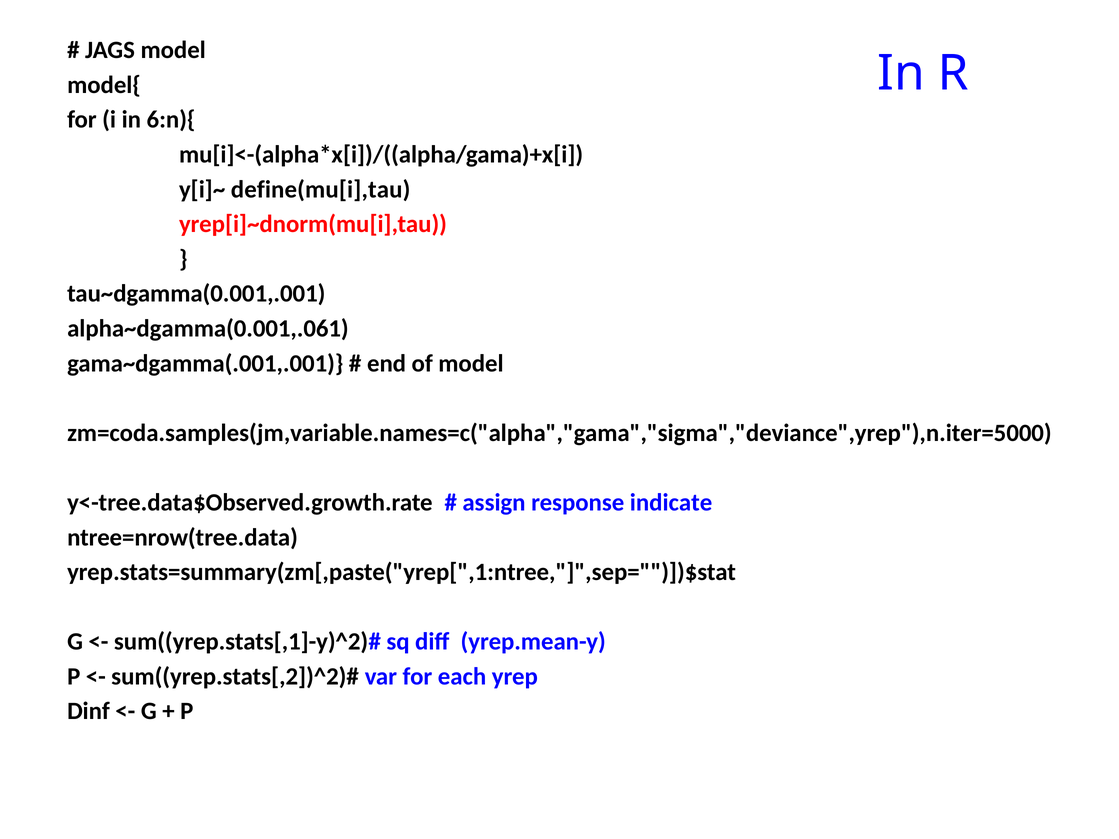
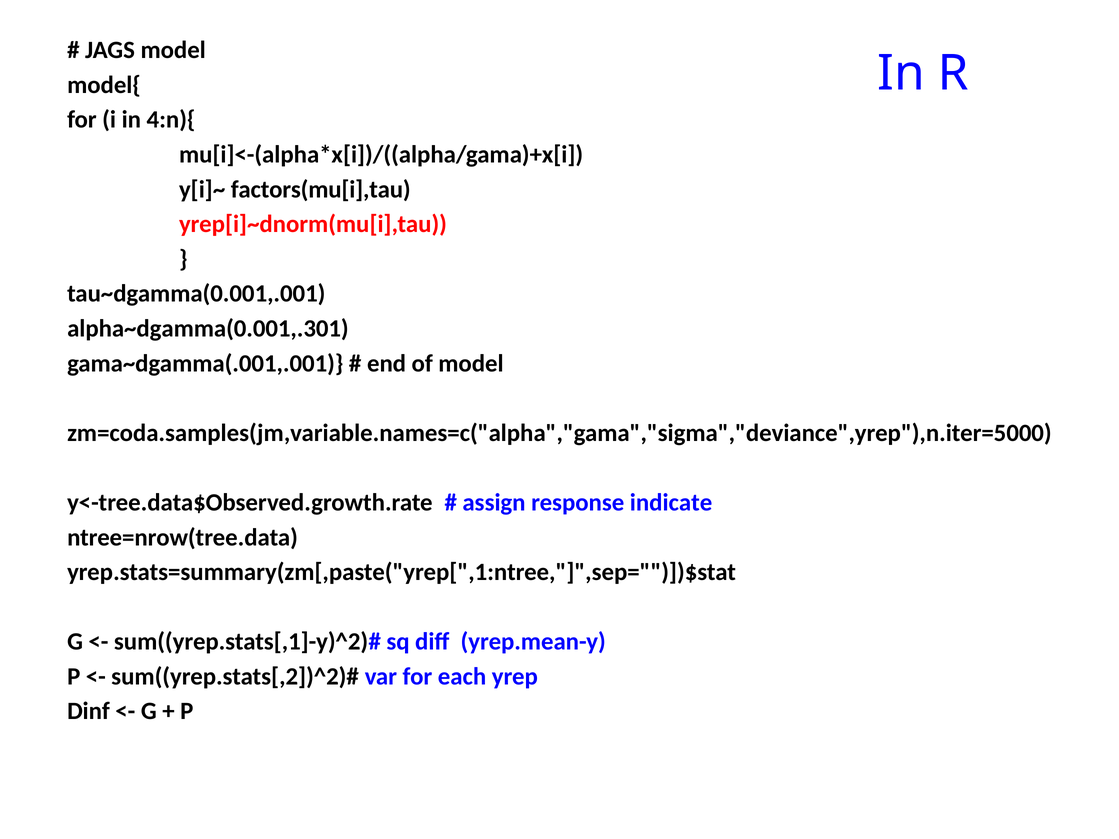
6:n){: 6:n){ -> 4:n){
define(mu[i],tau: define(mu[i],tau -> factors(mu[i],tau
alpha~dgamma(0.001,.061: alpha~dgamma(0.001,.061 -> alpha~dgamma(0.001,.301
